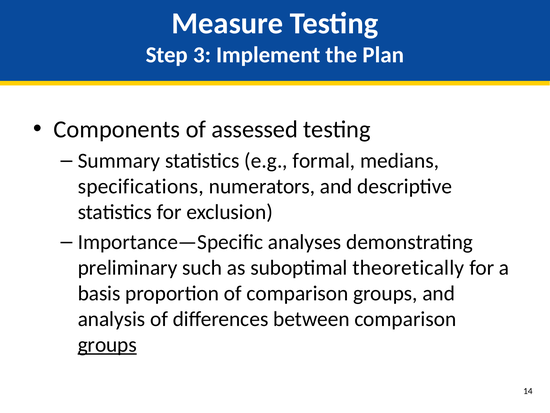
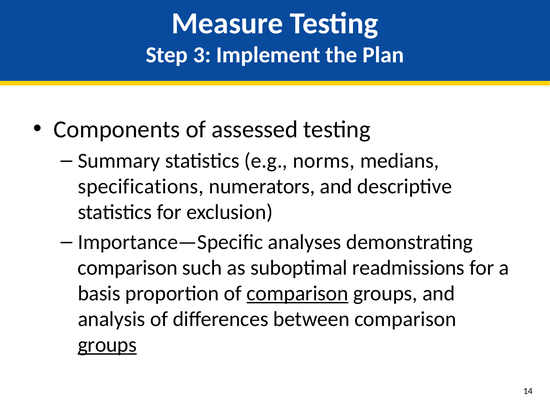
formal: formal -> norms
preliminary at (128, 267): preliminary -> comparison
theoretically: theoretically -> readmissions
comparison at (297, 293) underline: none -> present
